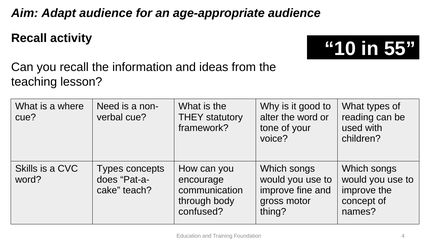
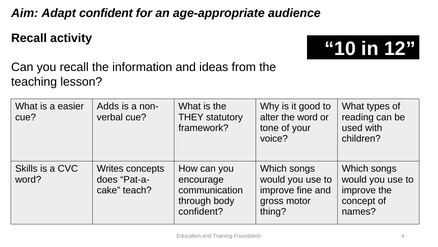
Adapt audience: audience -> confident
55: 55 -> 12
where: where -> easier
Need: Need -> Adds
Types at (110, 168): Types -> Writes
confused at (201, 211): confused -> confident
